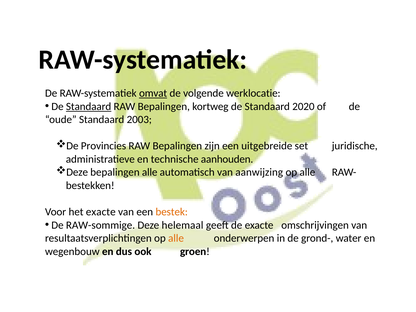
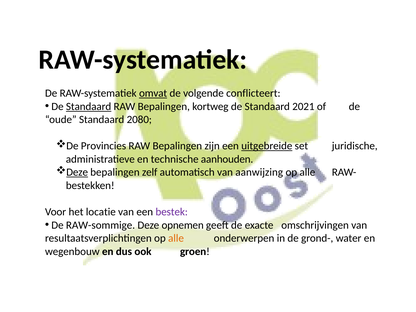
werklocatie: werklocatie -> conflicteert
2020: 2020 -> 2021
2003: 2003 -> 2080
uitgebreide underline: none -> present
Deze at (77, 172) underline: none -> present
bepalingen alle: alle -> zelf
het exacte: exacte -> locatie
bestek colour: orange -> purple
helemaal: helemaal -> opnemen
